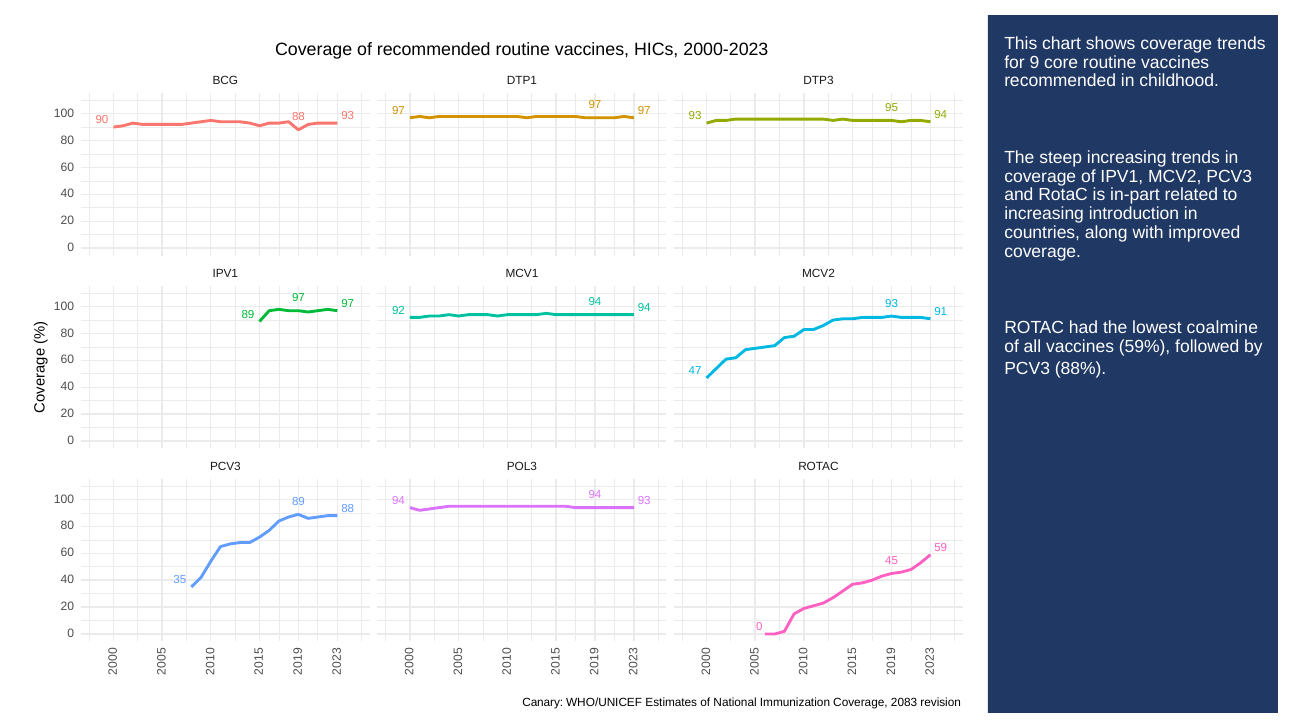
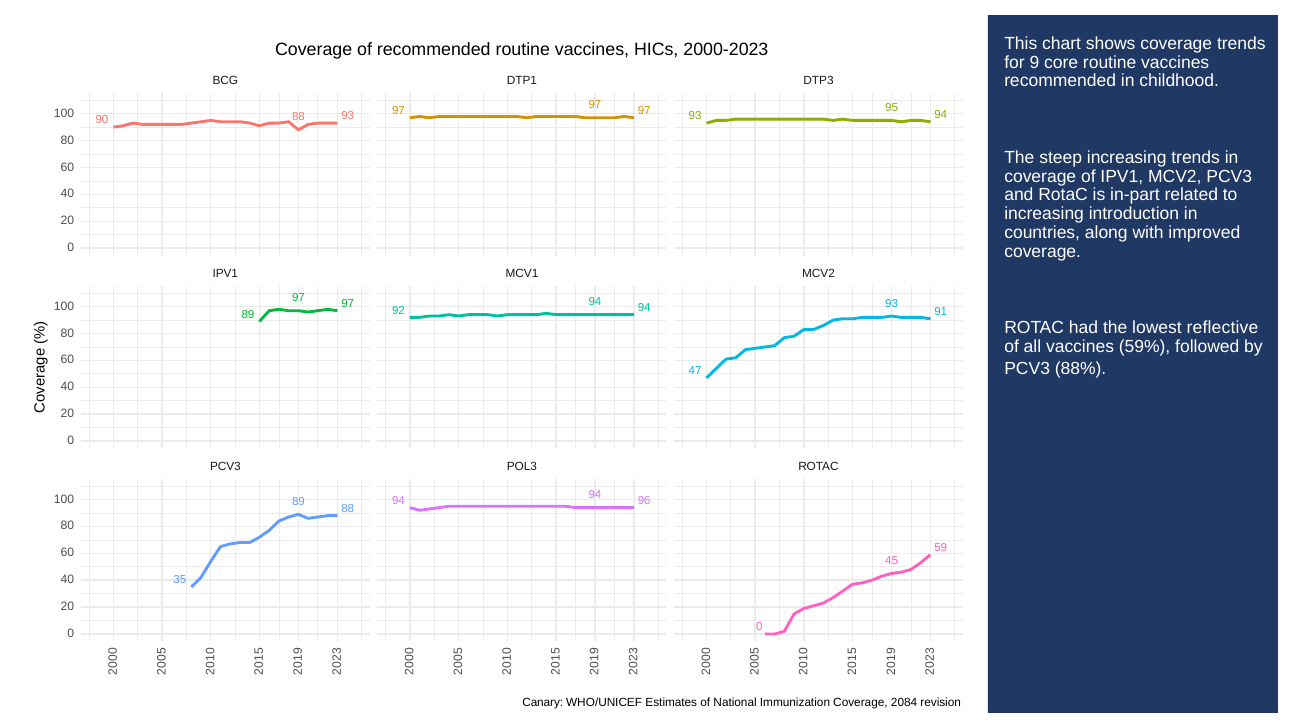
coalmine: coalmine -> reflective
93 at (644, 500): 93 -> 96
2083: 2083 -> 2084
